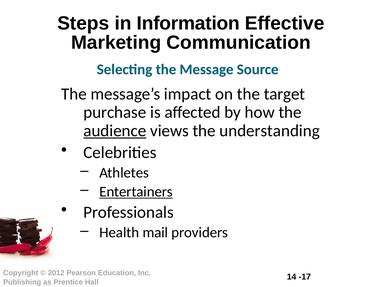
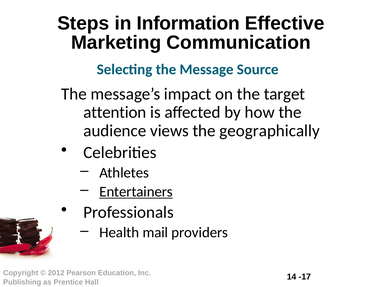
purchase: purchase -> attention
audience underline: present -> none
understanding: understanding -> geographically
